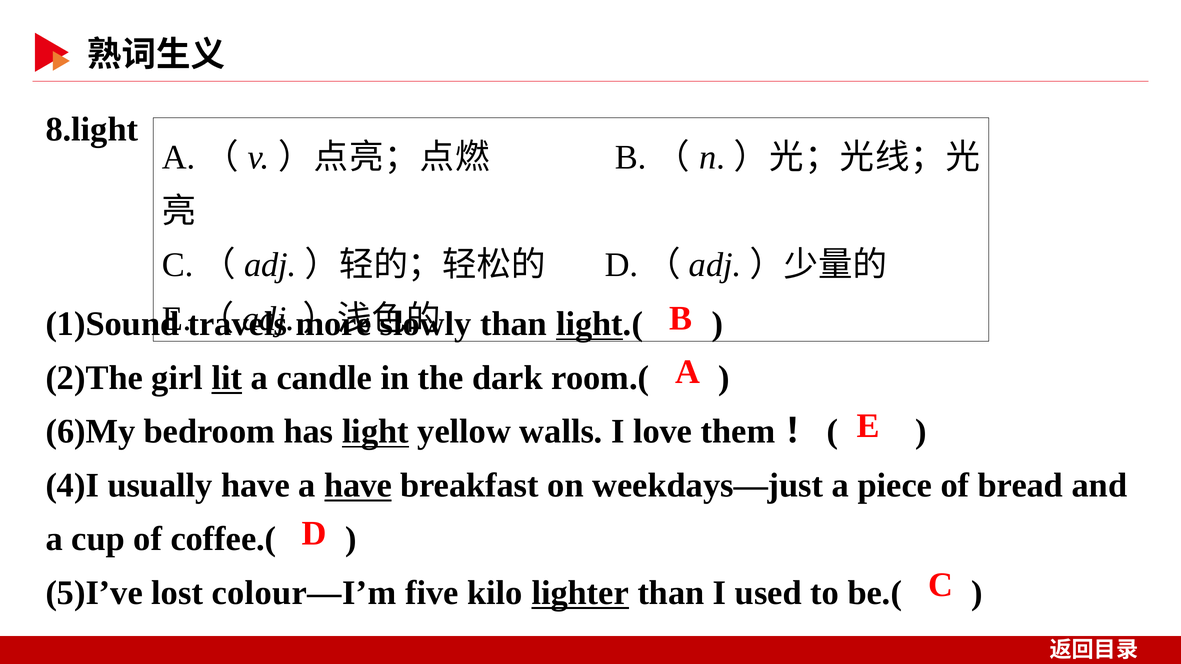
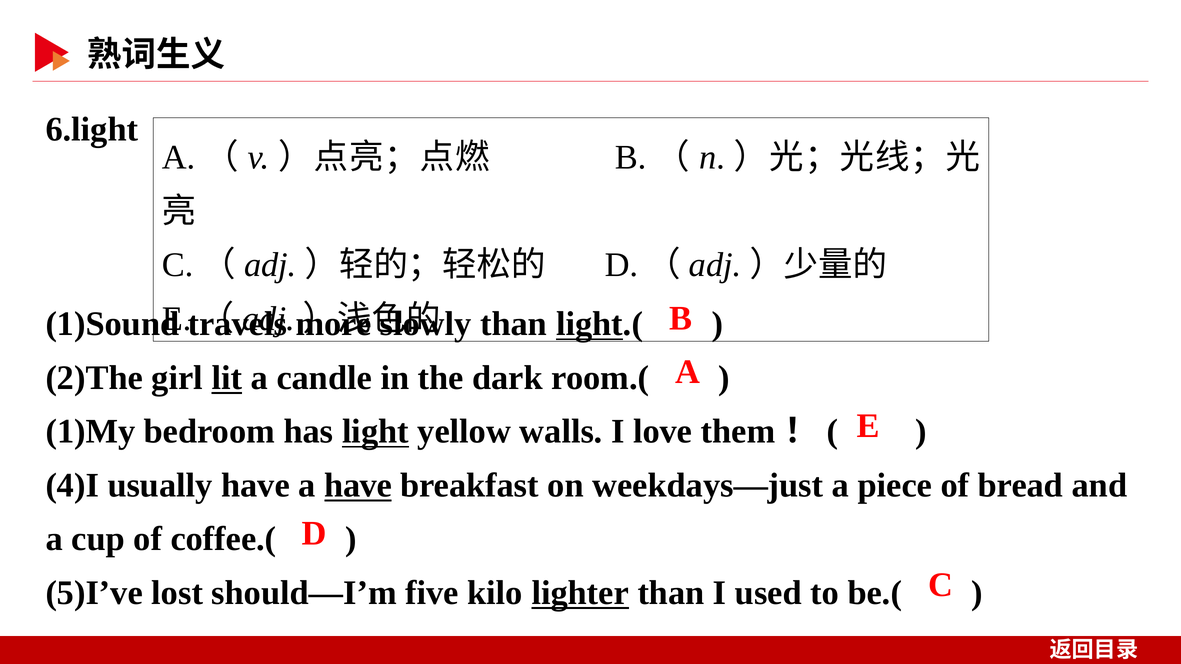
8.light: 8.light -> 6.light
6)My: 6)My -> 1)My
colour—I’m: colour—I’m -> should—I’m
